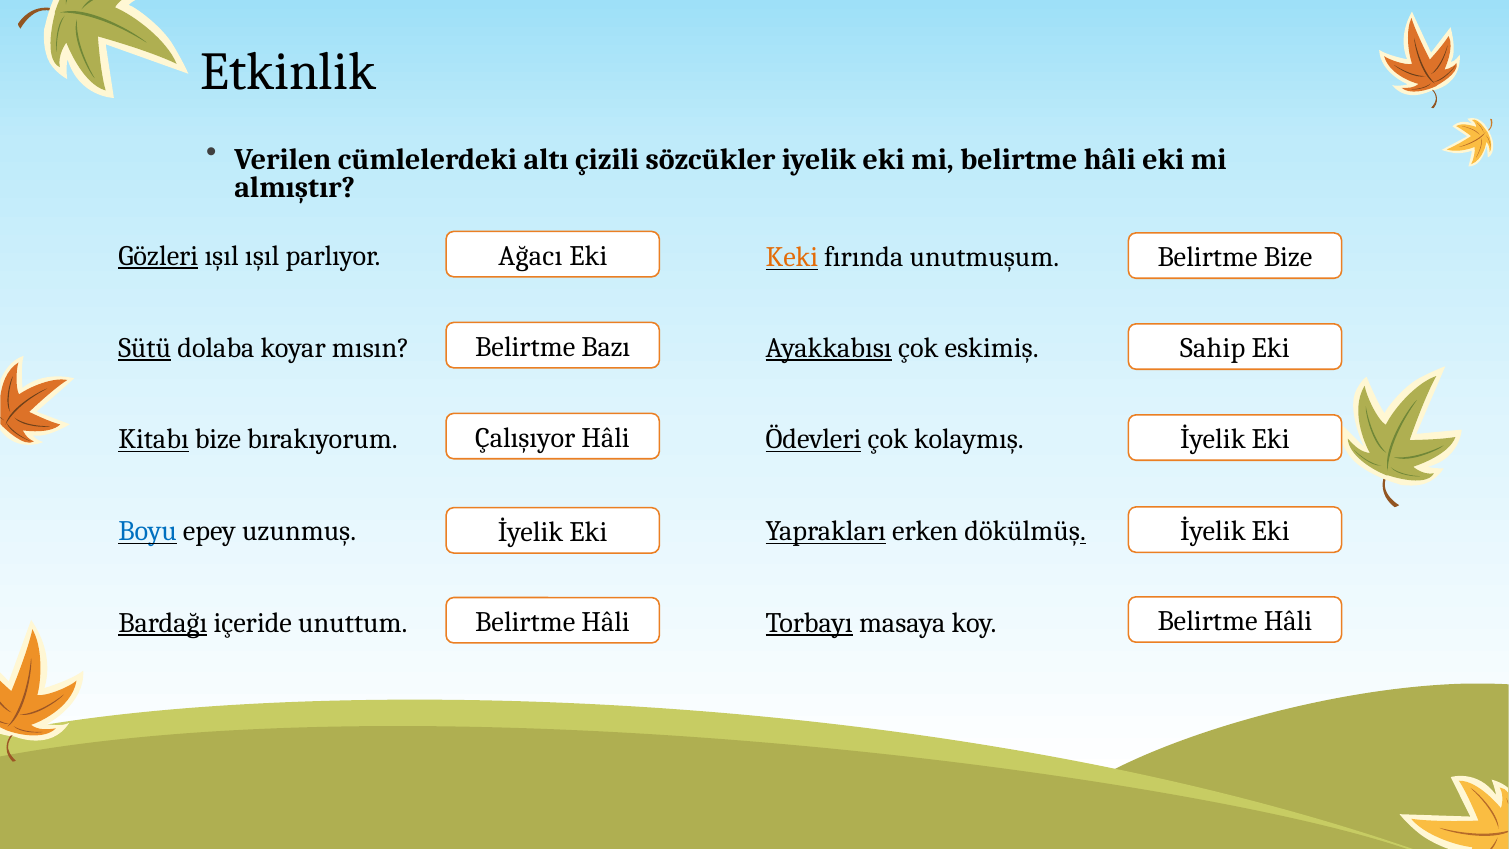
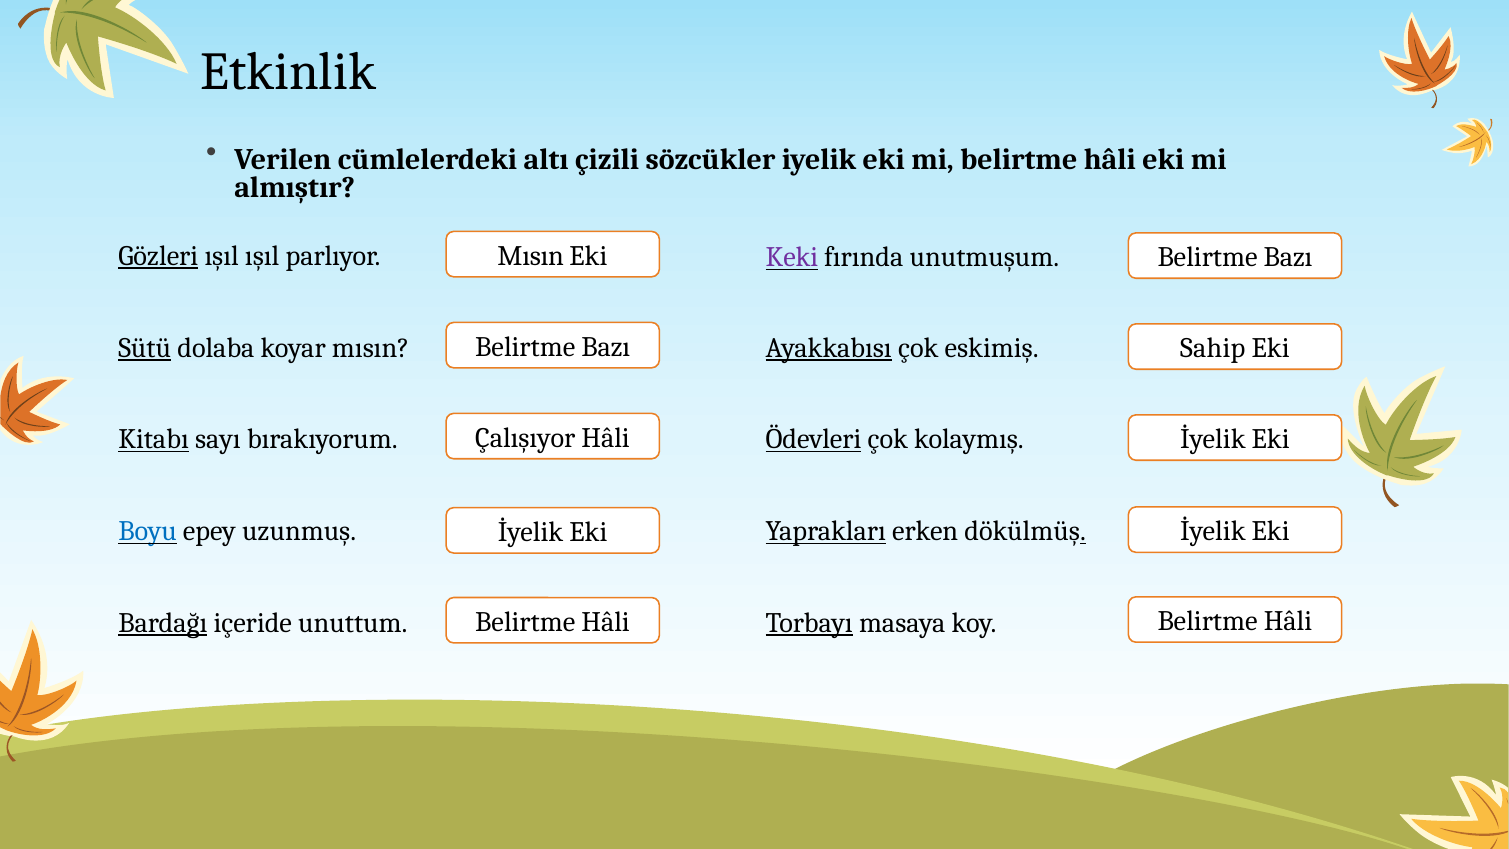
Ağacı at (530, 256): Ağacı -> Mısın
Keki colour: orange -> purple
Bize at (1288, 257): Bize -> Bazı
Kitabı bize: bize -> sayı
